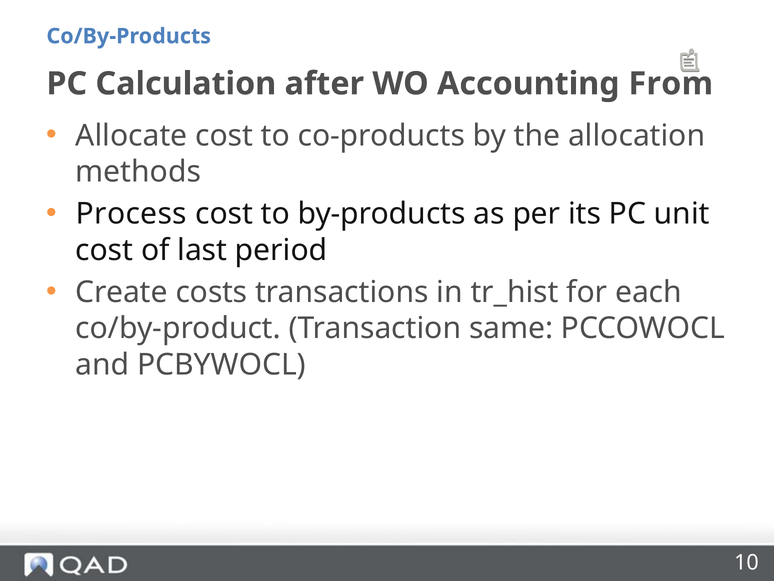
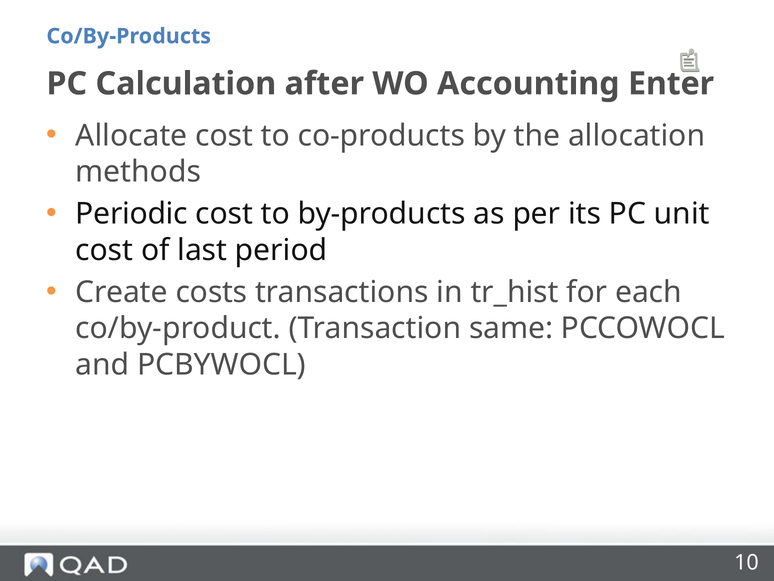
From: From -> Enter
Process: Process -> Periodic
